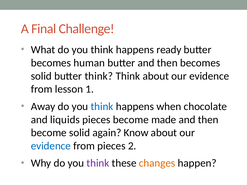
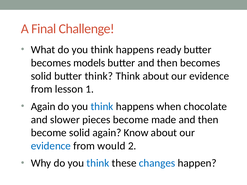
human: human -> models
Away at (43, 107): Away -> Again
liquids: liquids -> slower
from pieces: pieces -> would
think at (98, 163) colour: purple -> blue
changes colour: orange -> blue
